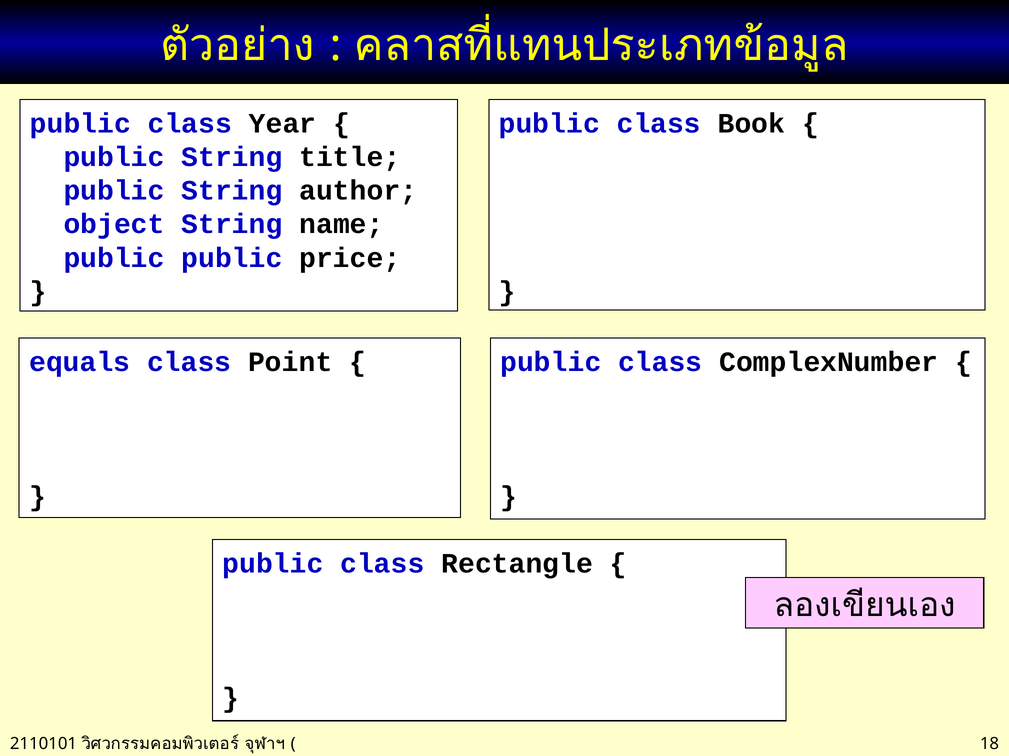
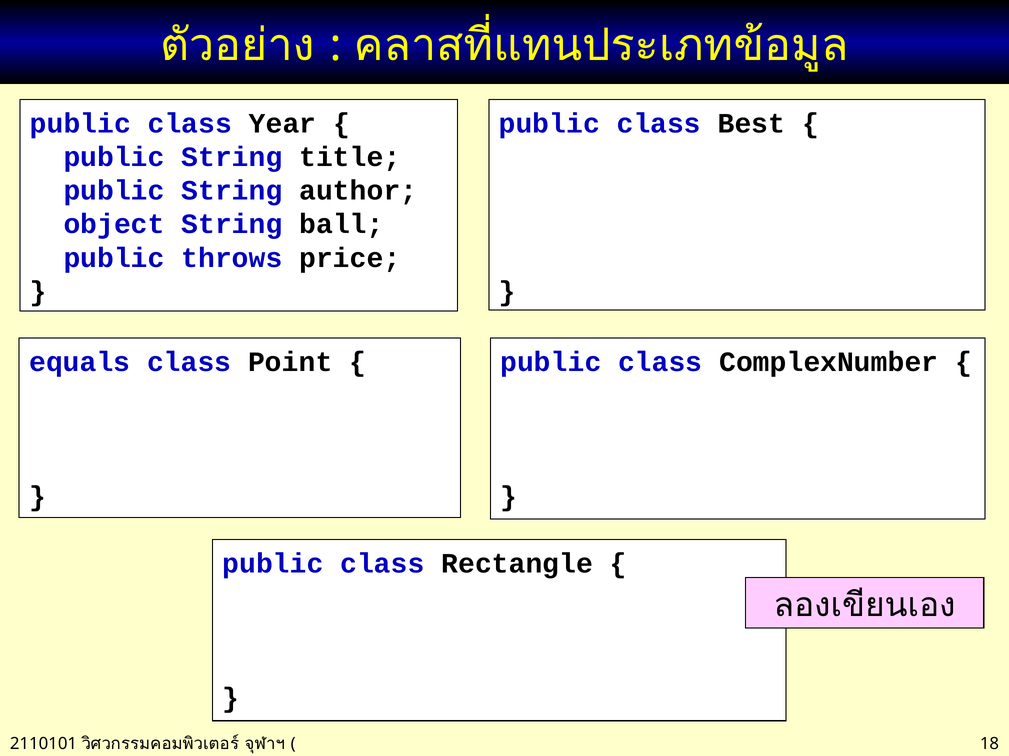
Book: Book -> Best
name: name -> ball
public public: public -> throws
